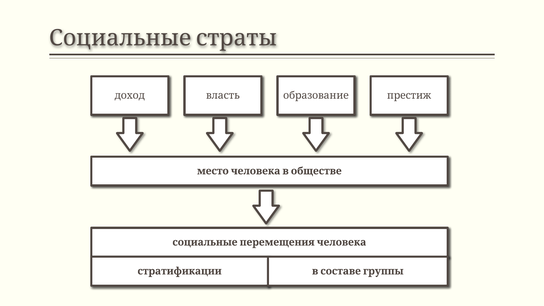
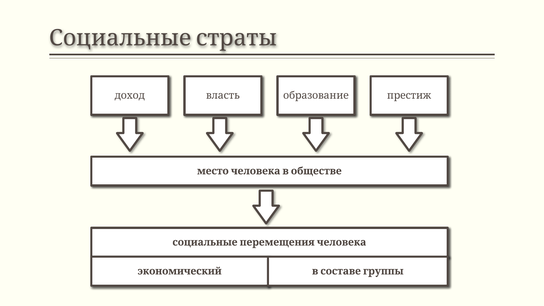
стратификации: стратификации -> экономический
